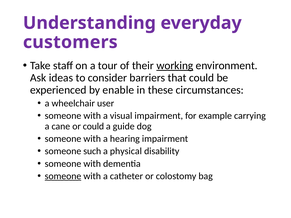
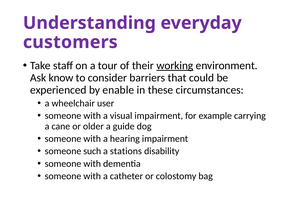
ideas: ideas -> know
or could: could -> older
physical: physical -> stations
someone at (63, 176) underline: present -> none
